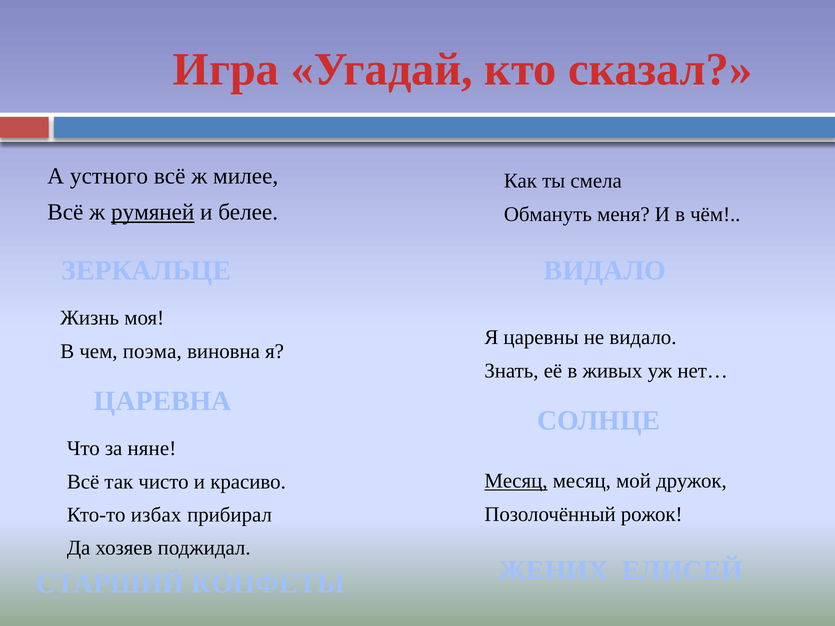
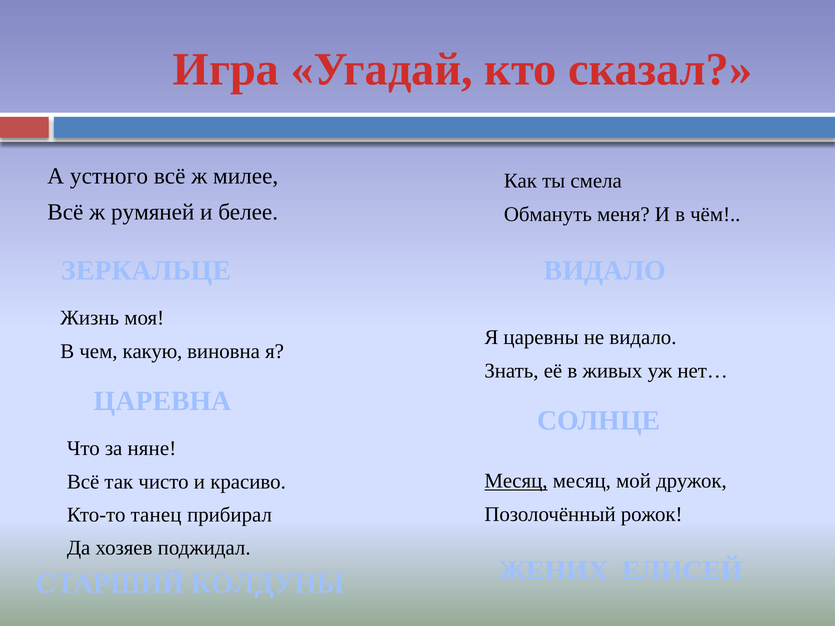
румяней underline: present -> none
поэма: поэма -> какую
избах: избах -> танец
КОНФЕТЫ: КОНФЕТЫ -> КОЛДУНЫ
